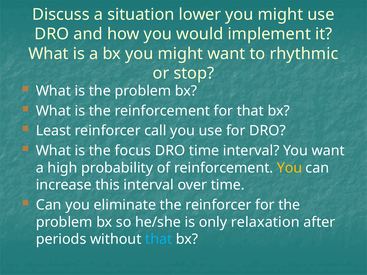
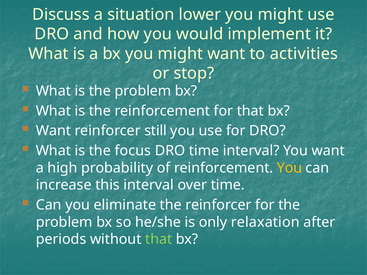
rhythmic: rhythmic -> activities
Least at (53, 131): Least -> Want
call: call -> still
that at (159, 239) colour: light blue -> light green
